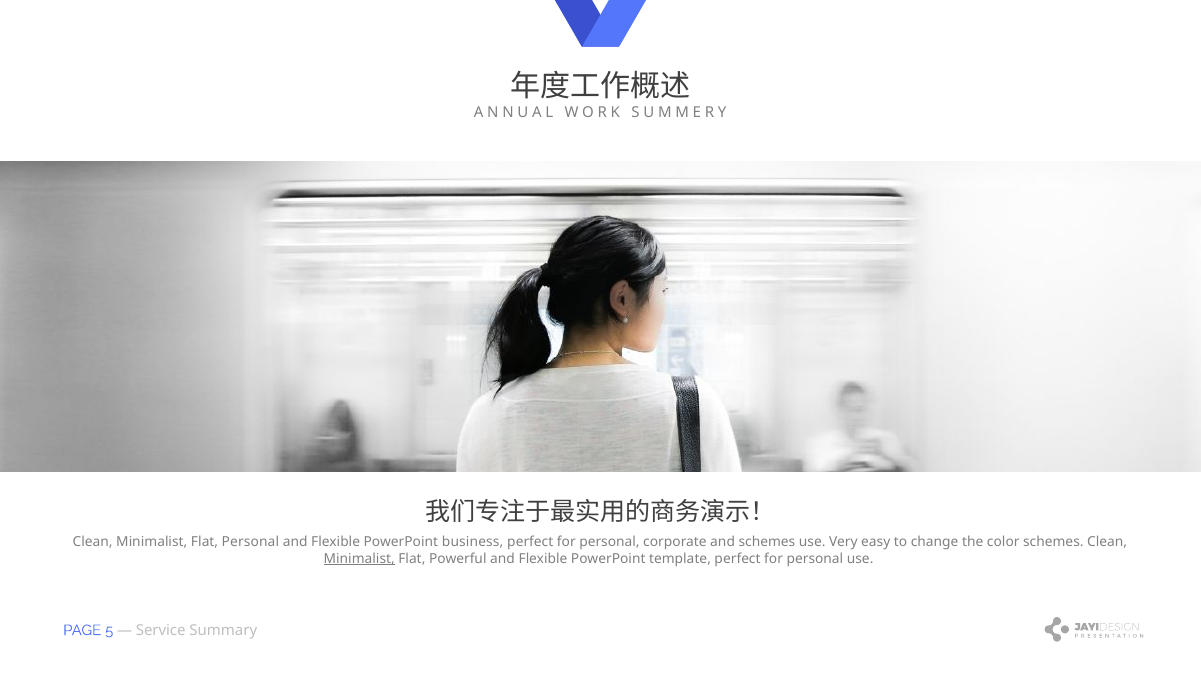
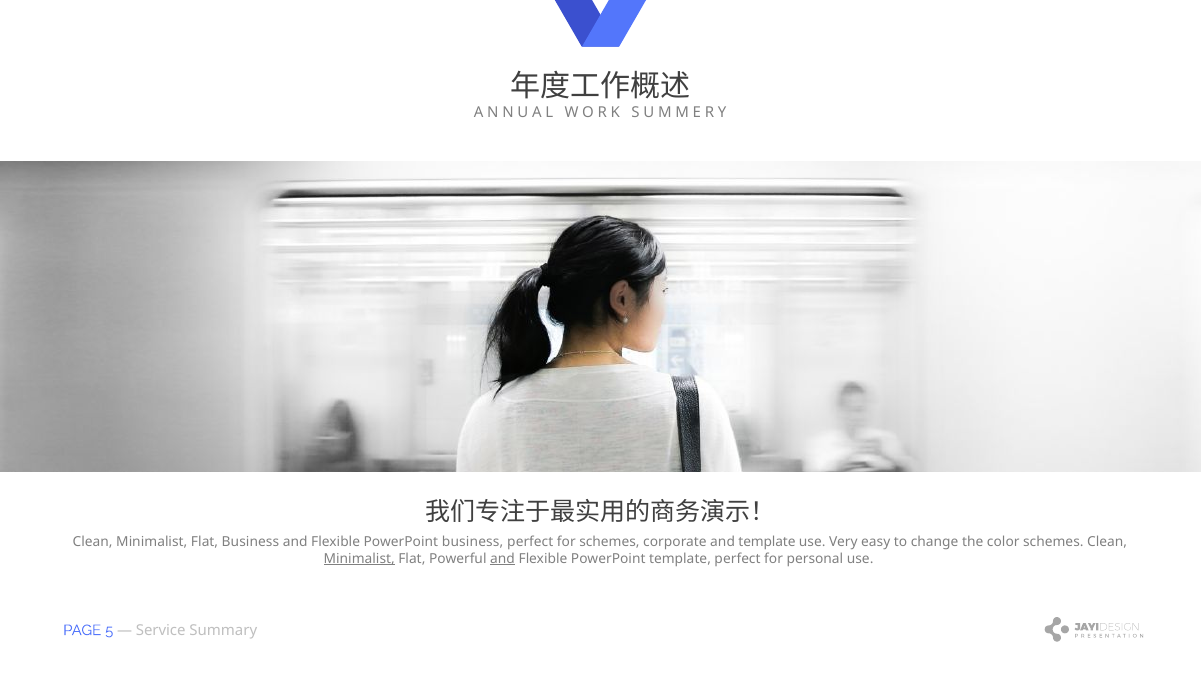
Flat Personal: Personal -> Business
personal at (609, 543): personal -> schemes
and schemes: schemes -> template
and at (503, 559) underline: none -> present
